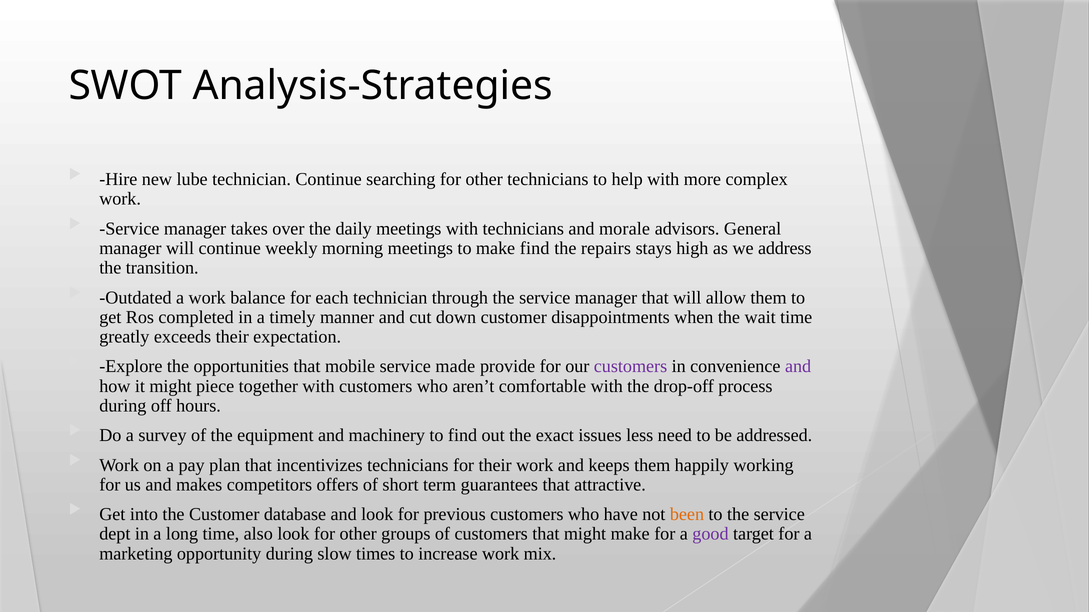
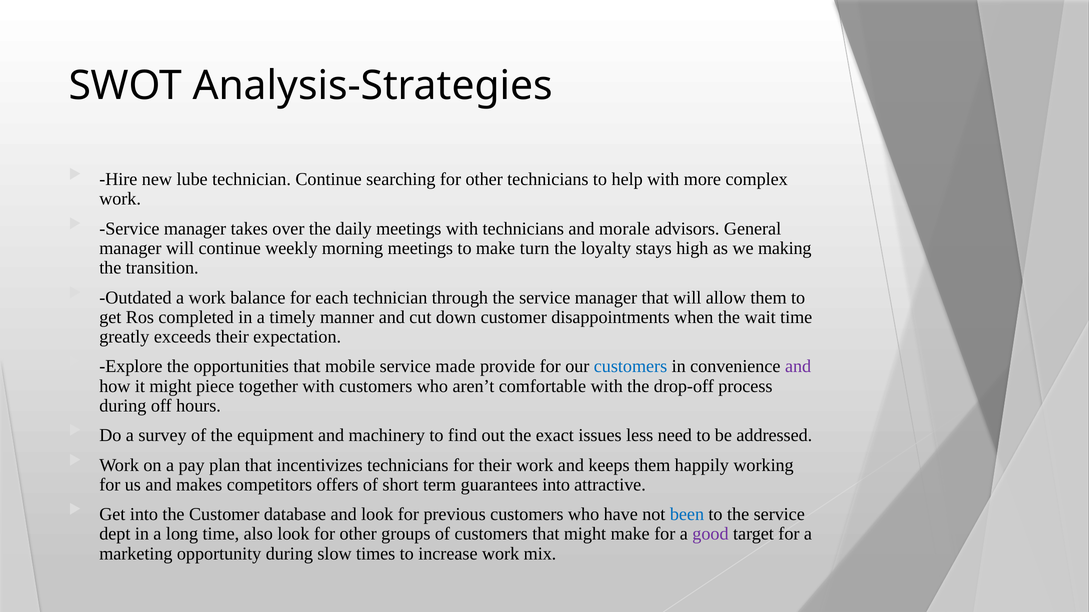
make find: find -> turn
repairs: repairs -> loyalty
address: address -> making
customers at (631, 367) colour: purple -> blue
guarantees that: that -> into
been colour: orange -> blue
